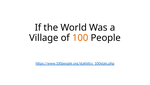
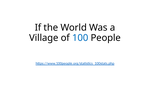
100 colour: orange -> blue
